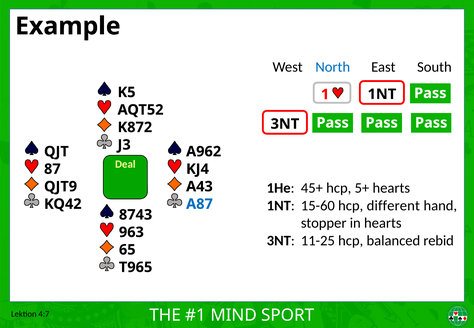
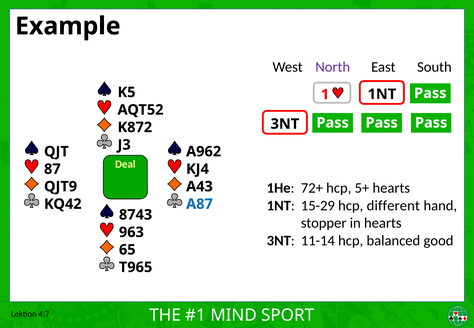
North colour: blue -> purple
45+: 45+ -> 72+
15-60: 15-60 -> 15-29
11-25: 11-25 -> 11-14
rebid: rebid -> good
